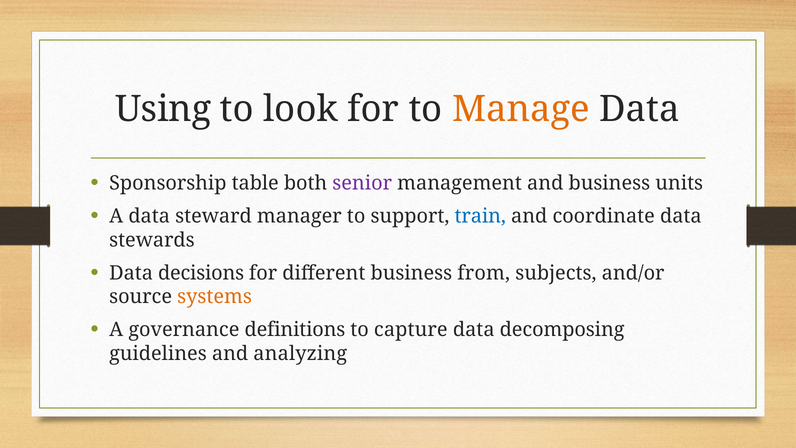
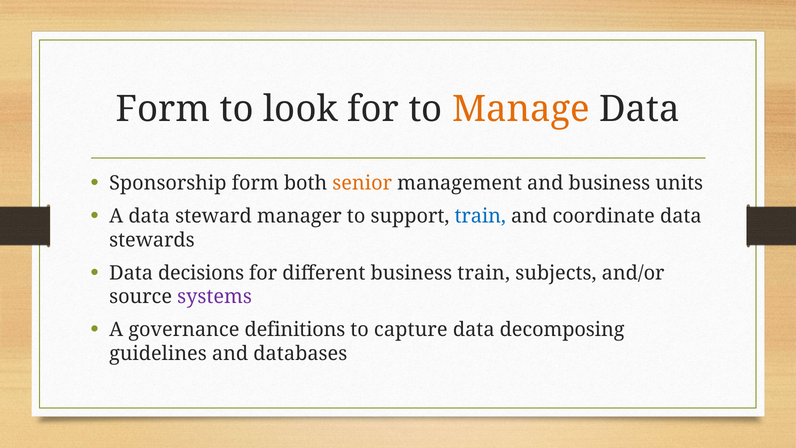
Using at (163, 109): Using -> Form
Sponsorship table: table -> form
senior colour: purple -> orange
business from: from -> train
systems colour: orange -> purple
analyzing: analyzing -> databases
